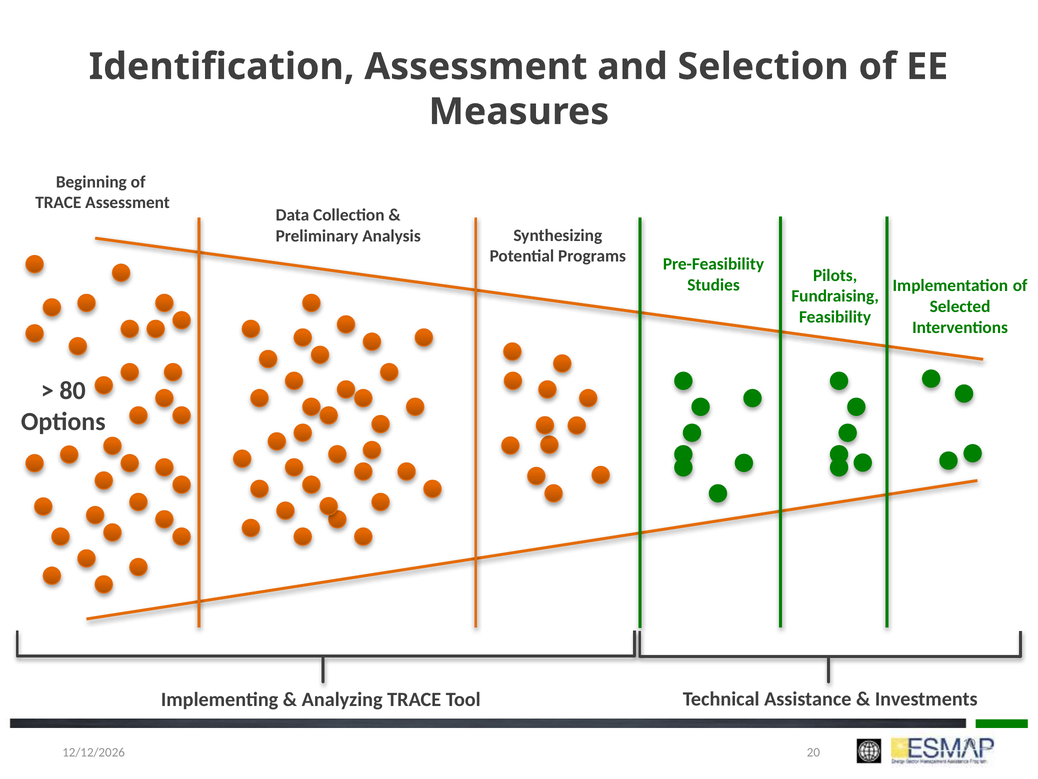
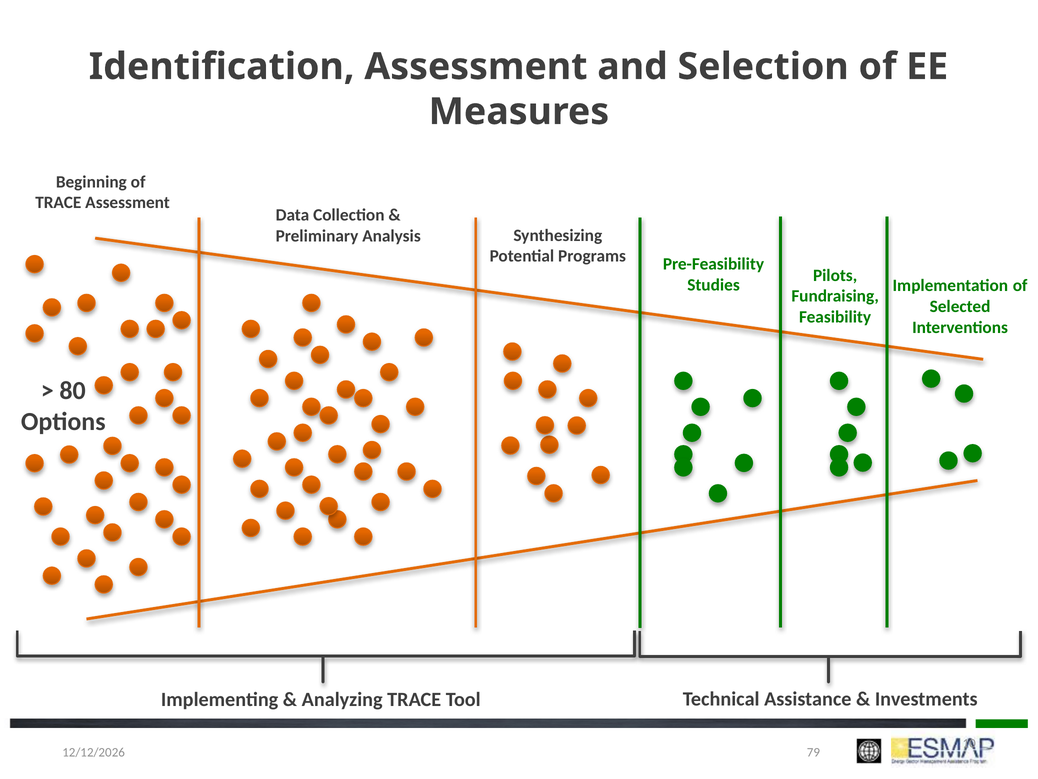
20: 20 -> 79
